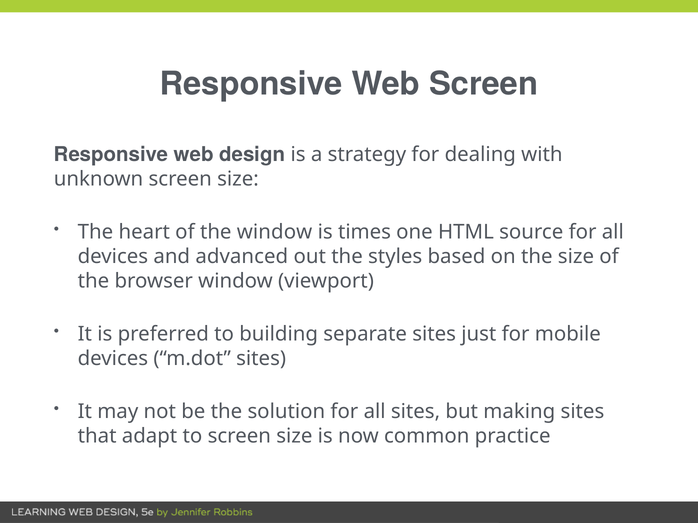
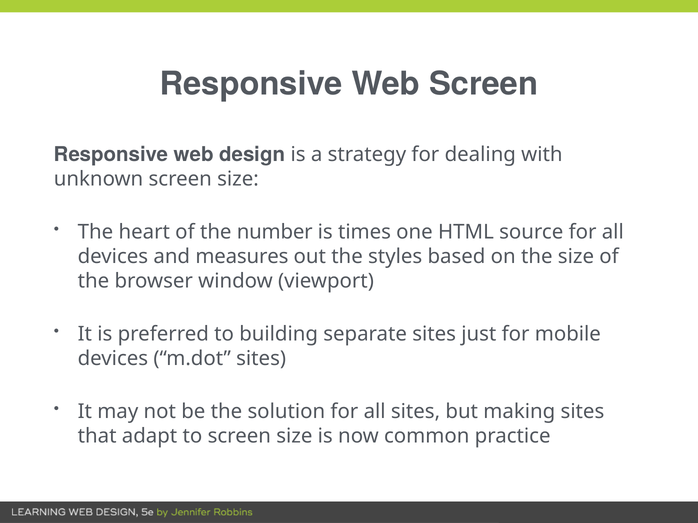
the window: window -> number
advanced: advanced -> measures
